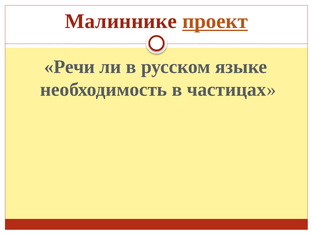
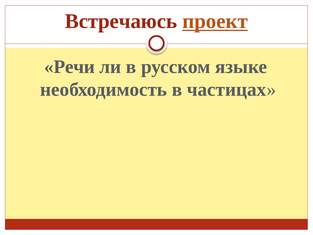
Малиннике: Малиннике -> Встречаюсь
